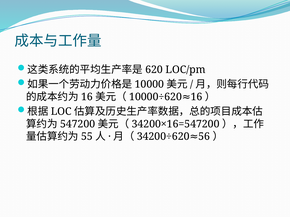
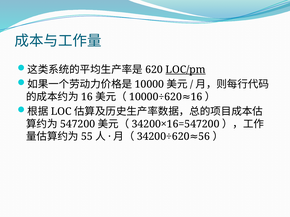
LOC/pm underline: none -> present
